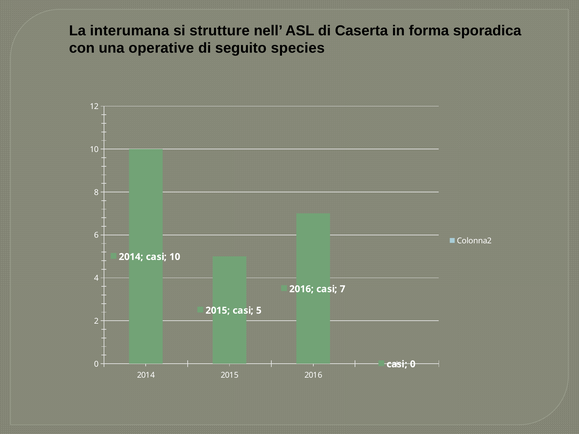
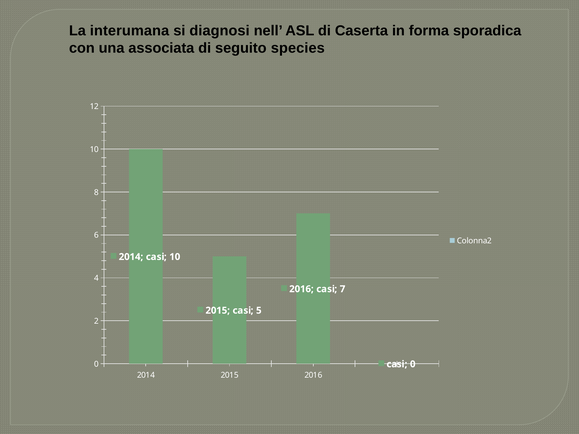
strutture: strutture -> diagnosi
operative: operative -> associata
